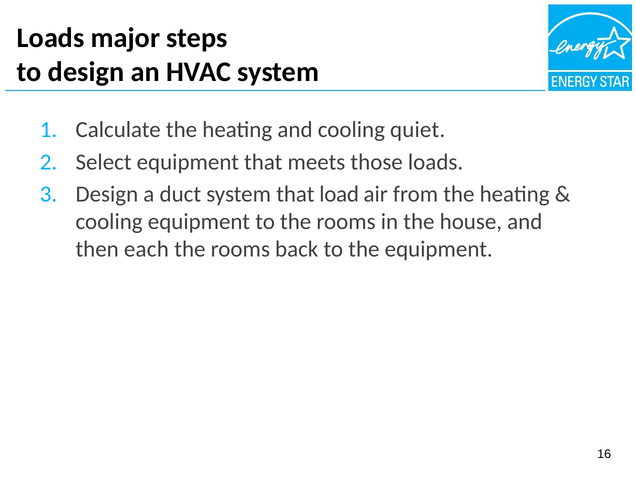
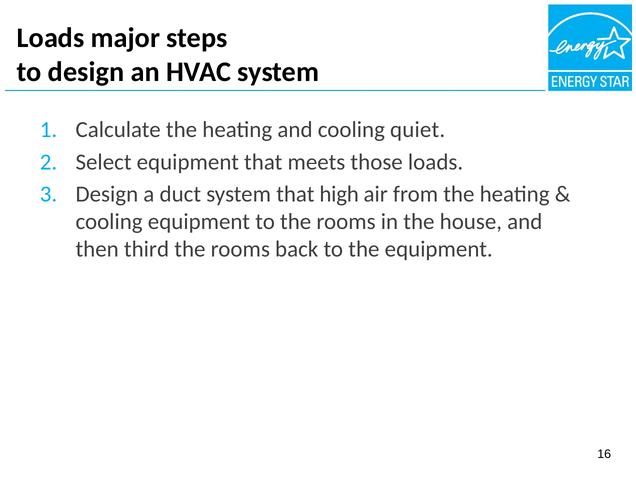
load: load -> high
each: each -> third
